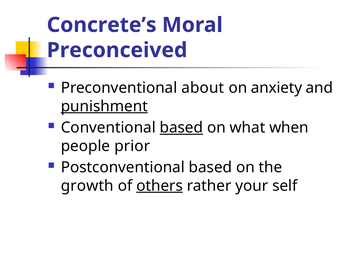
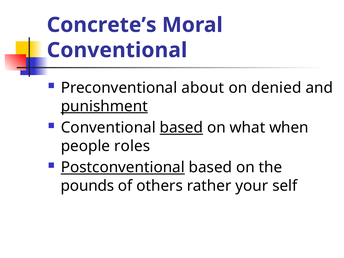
Preconceived at (117, 50): Preconceived -> Conventional
anxiety: anxiety -> denied
prior: prior -> roles
Postconventional underline: none -> present
growth: growth -> pounds
others underline: present -> none
